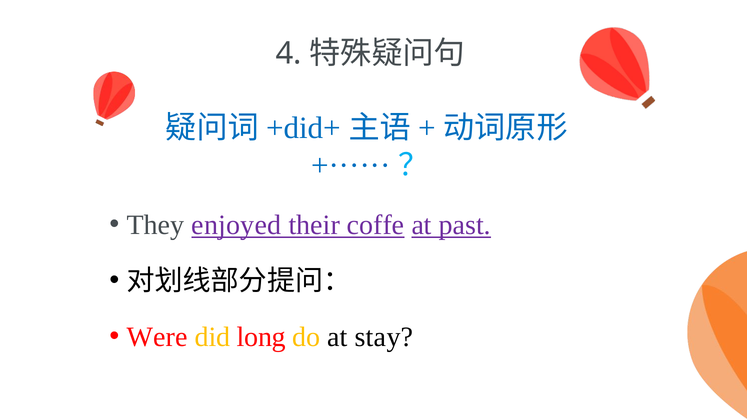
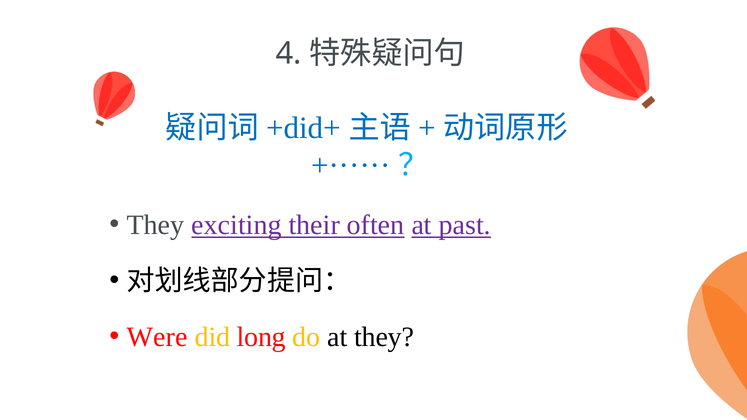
enjoyed: enjoyed -> exciting
coffe: coffe -> often
at stay: stay -> they
